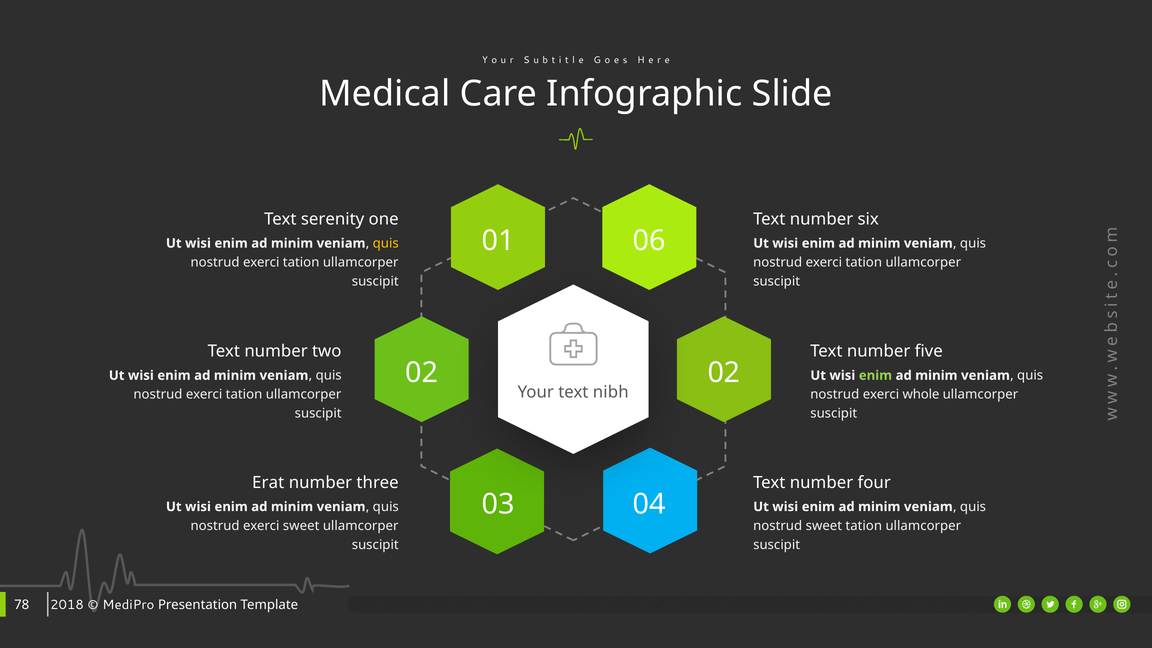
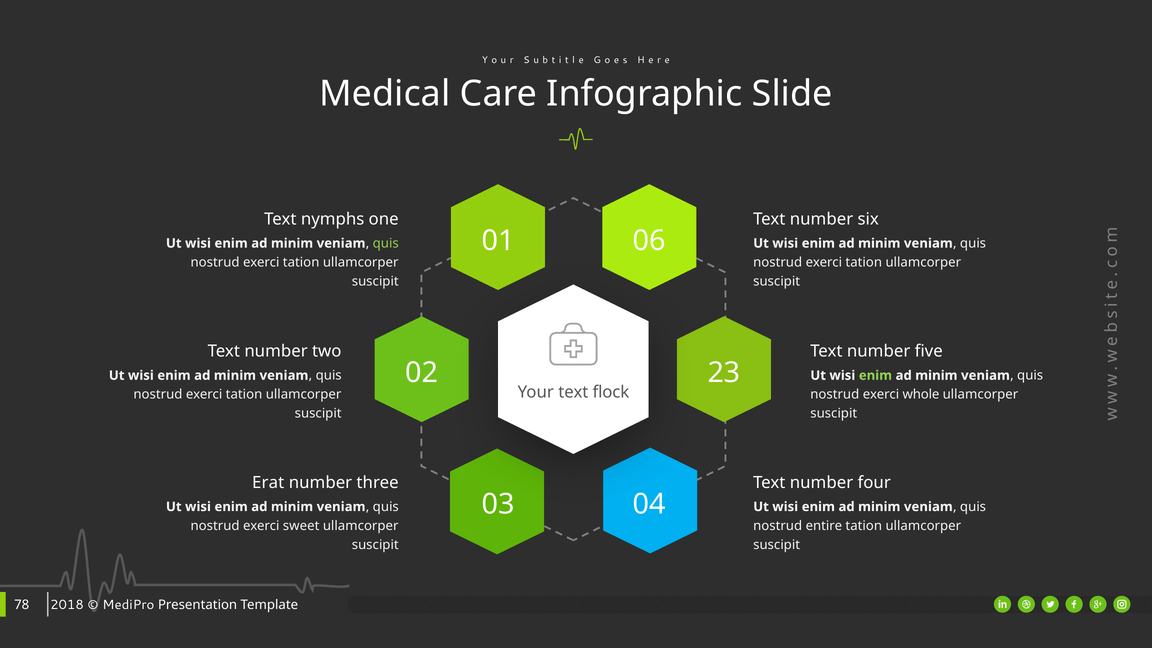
serenity: serenity -> nymphs
quis at (386, 243) colour: yellow -> light green
02 02: 02 -> 23
nibh: nibh -> flock
nostrud sweet: sweet -> entire
